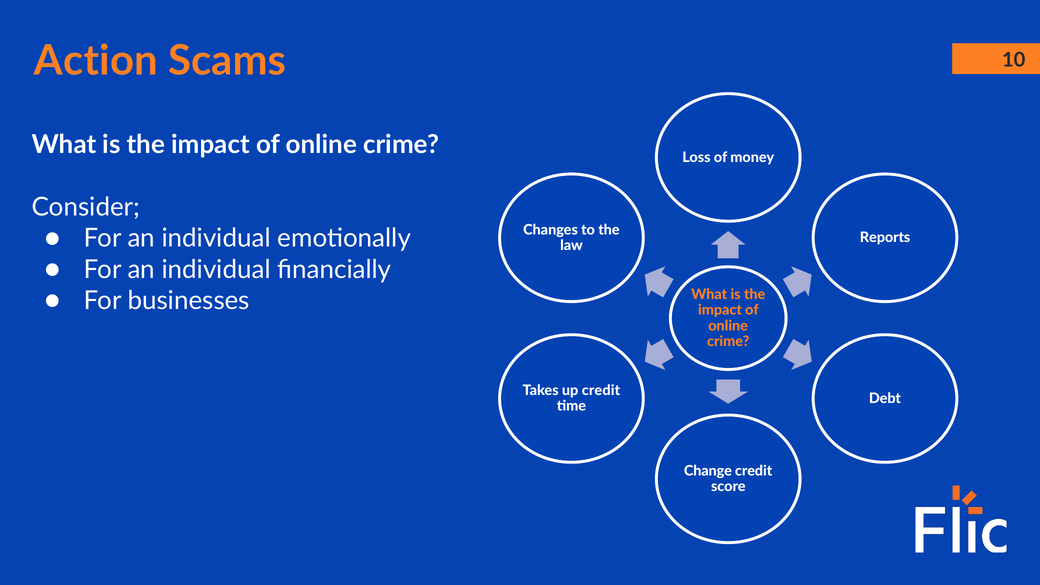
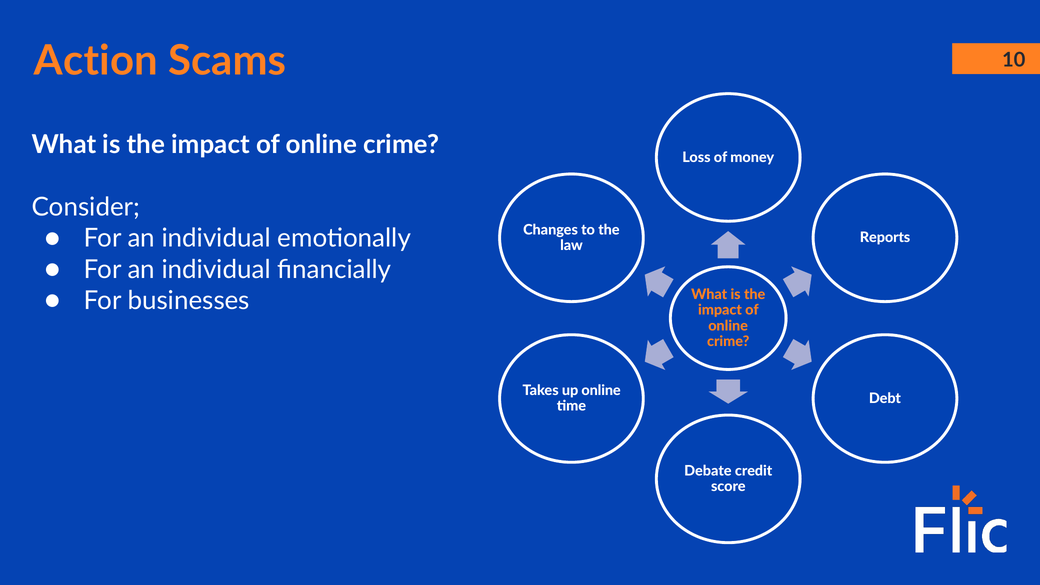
up credit: credit -> online
Change: Change -> Debate
